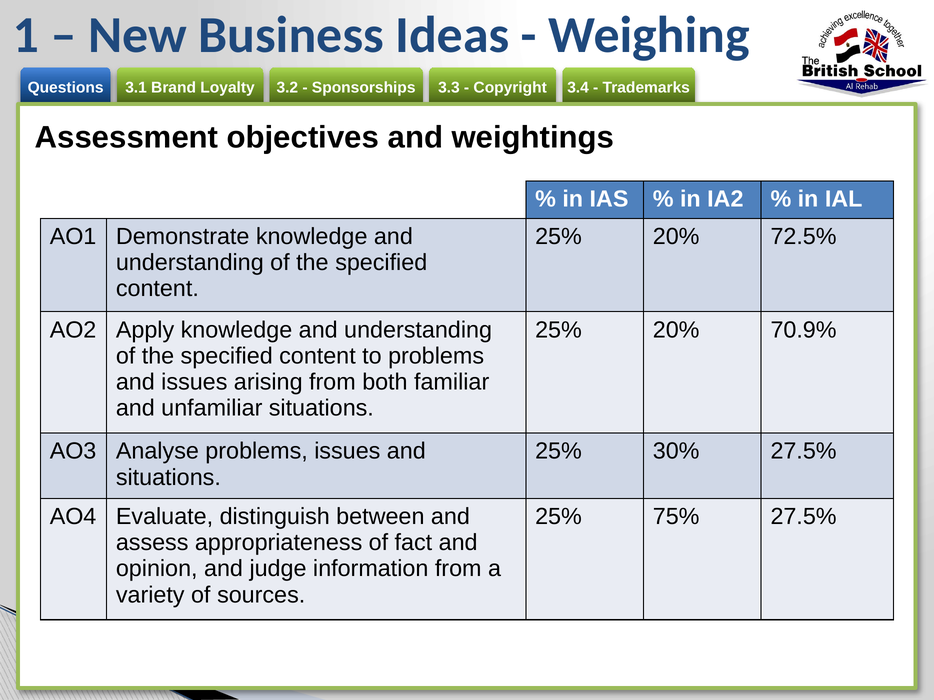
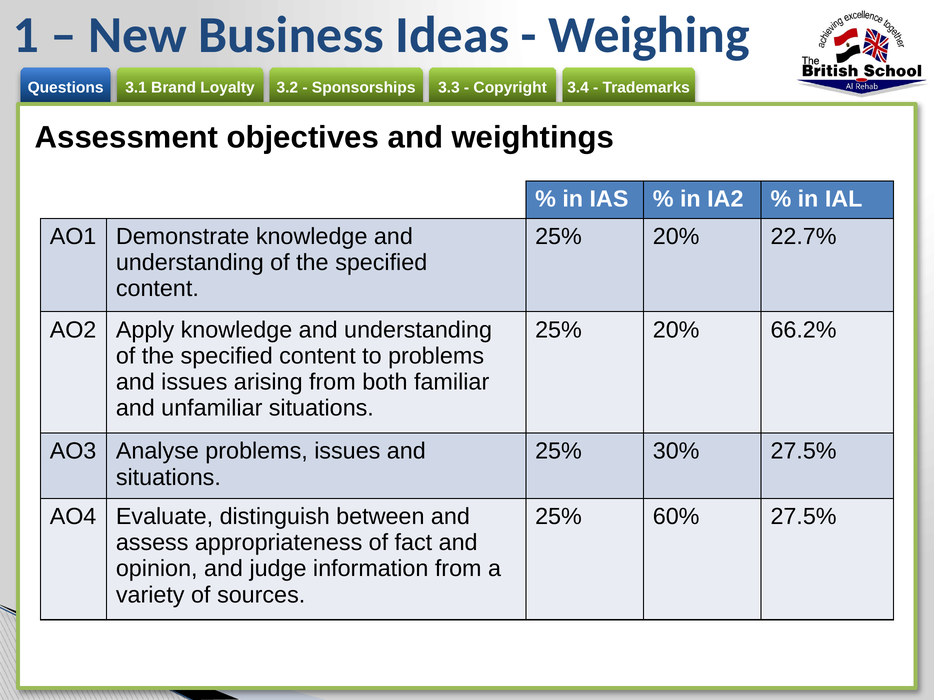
72.5%: 72.5% -> 22.7%
70.9%: 70.9% -> 66.2%
75%: 75% -> 60%
